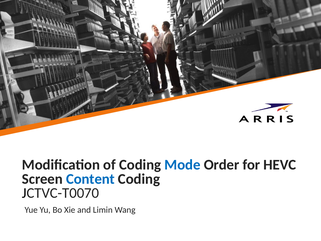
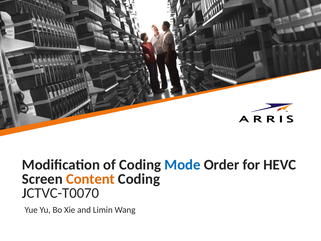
Content colour: blue -> orange
